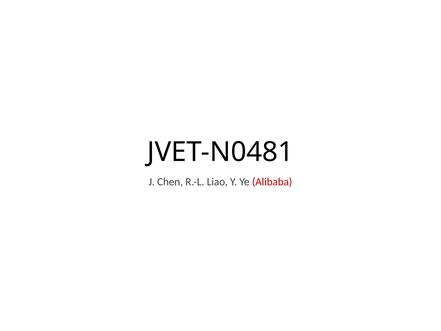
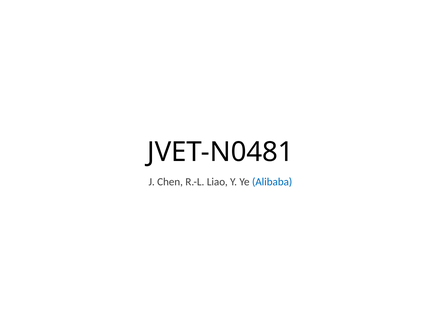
Alibaba colour: red -> blue
